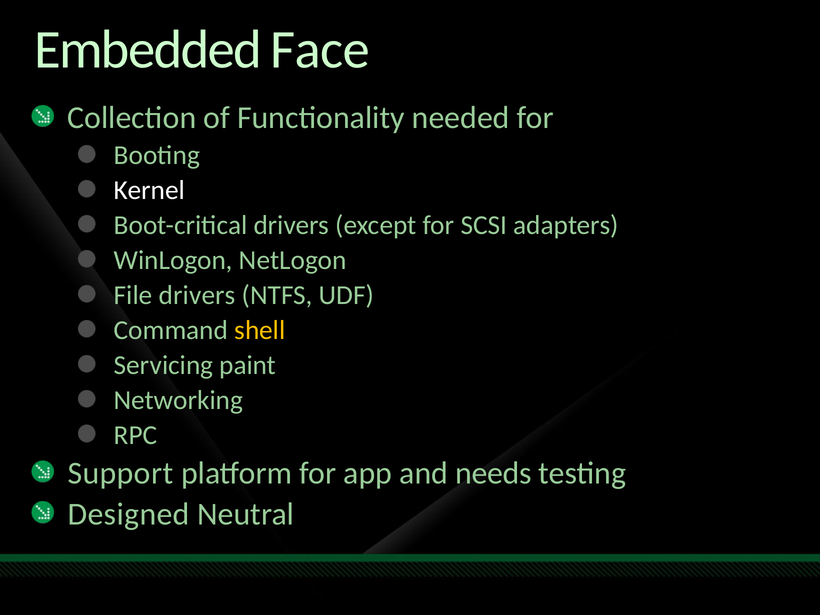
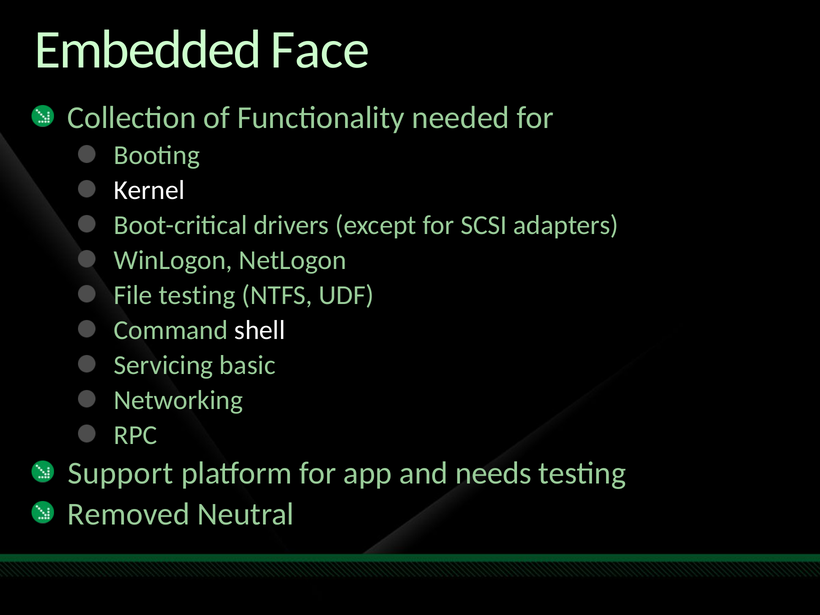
File drivers: drivers -> testing
shell colour: yellow -> white
paint: paint -> basic
Designed: Designed -> Removed
